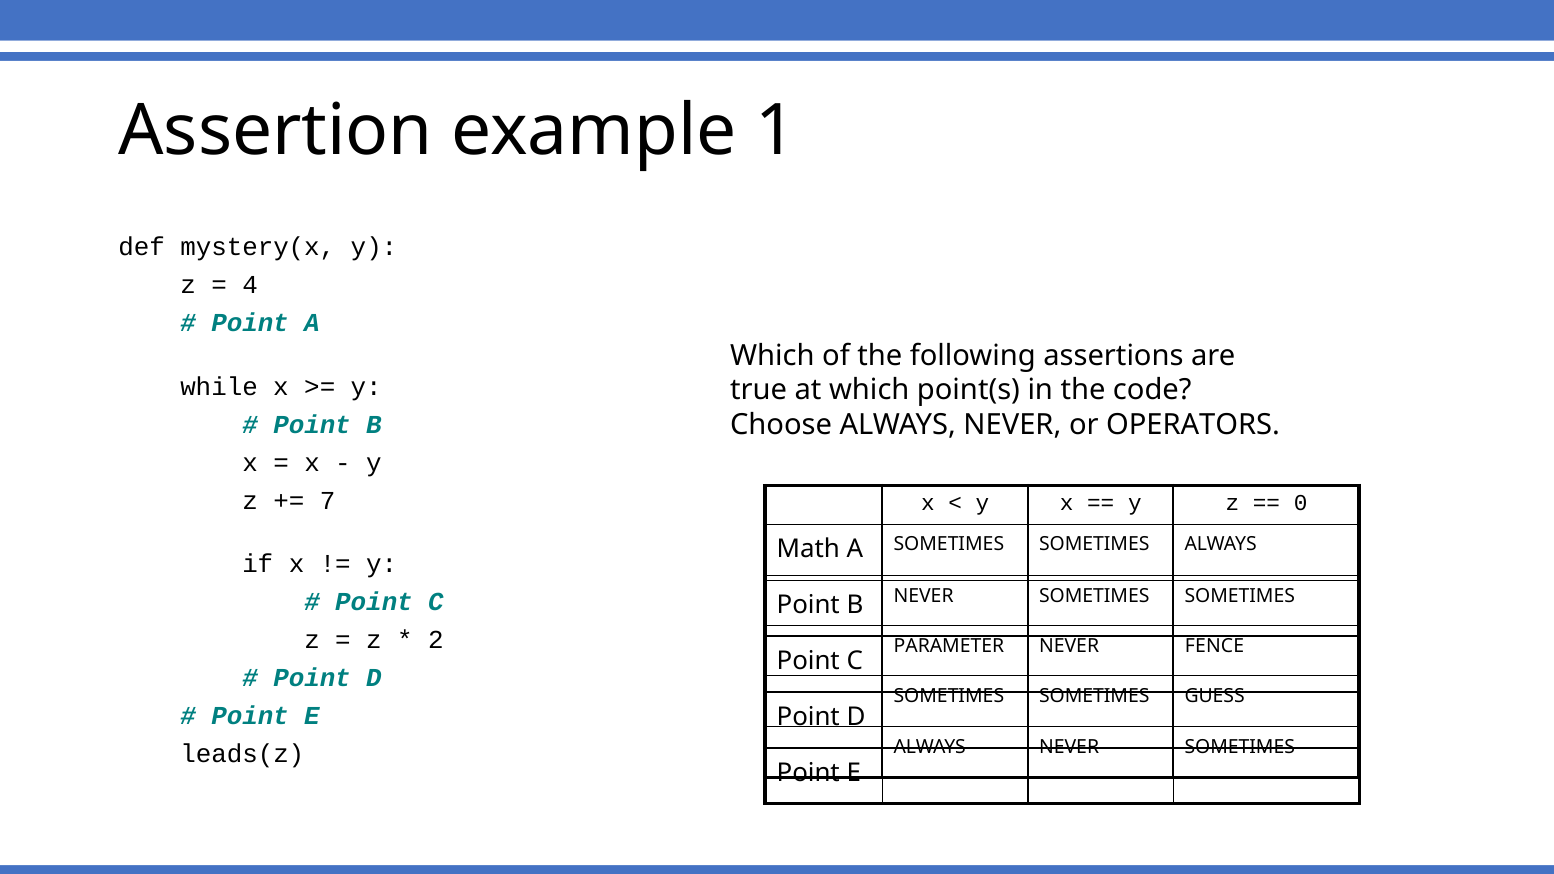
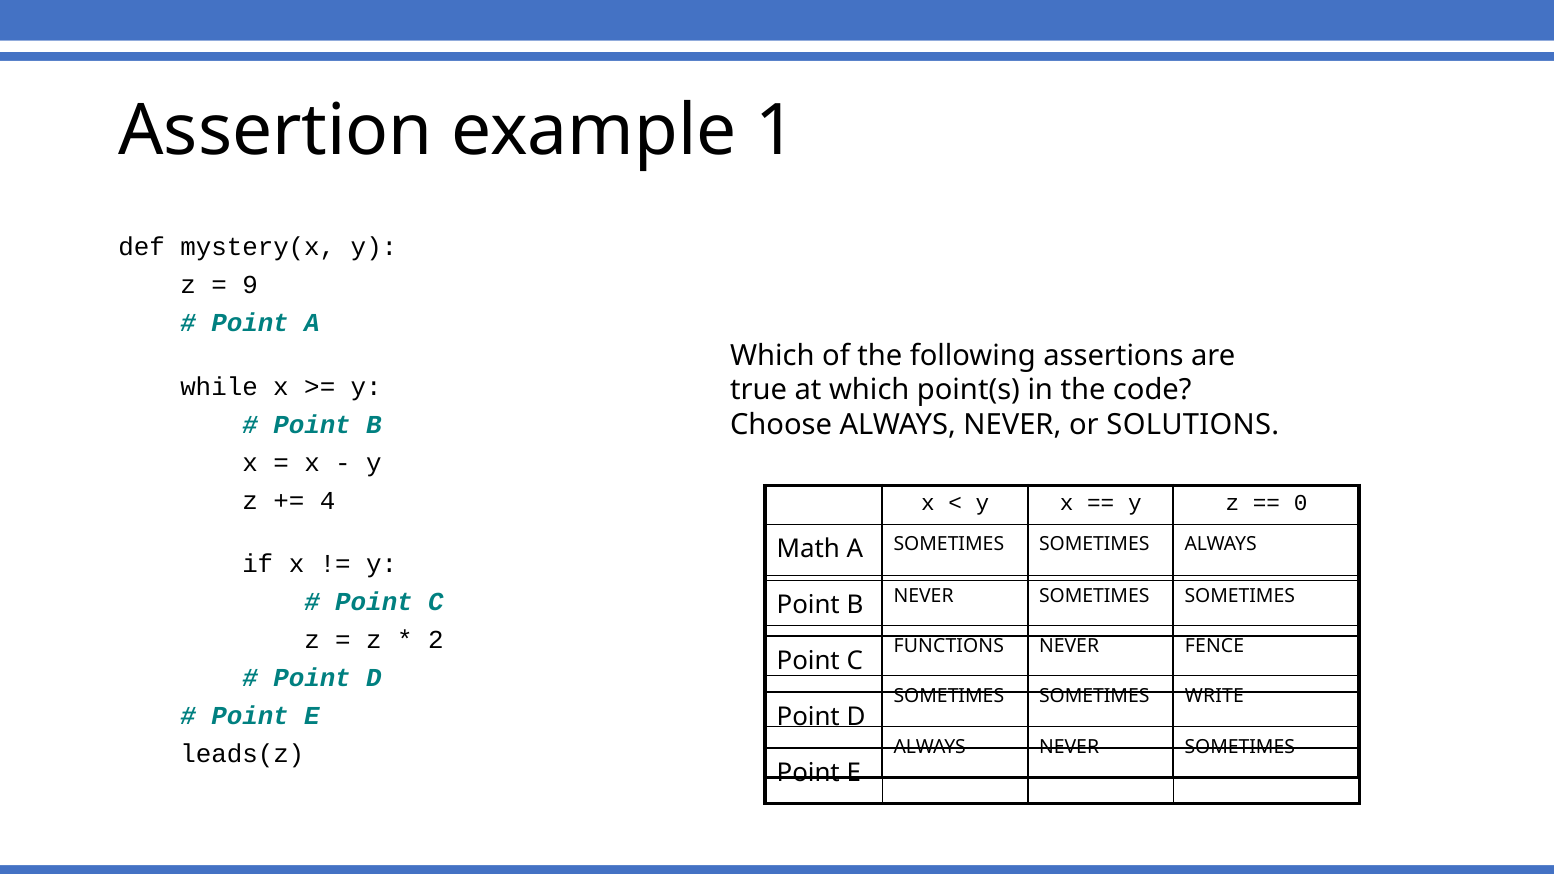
4: 4 -> 9
OPERATORS: OPERATORS -> SOLUTIONS
7: 7 -> 4
PARAMETER: PARAMETER -> FUNCTIONS
GUESS: GUESS -> WRITE
